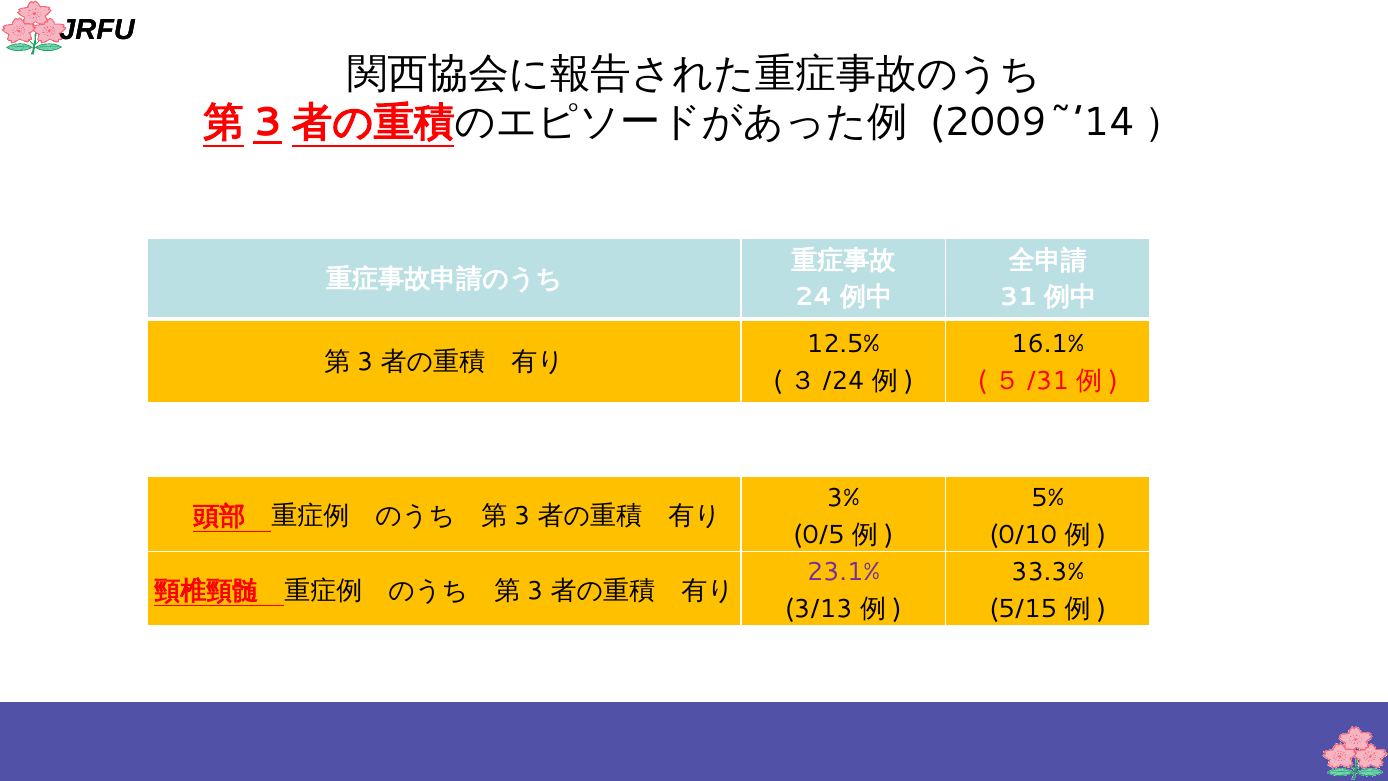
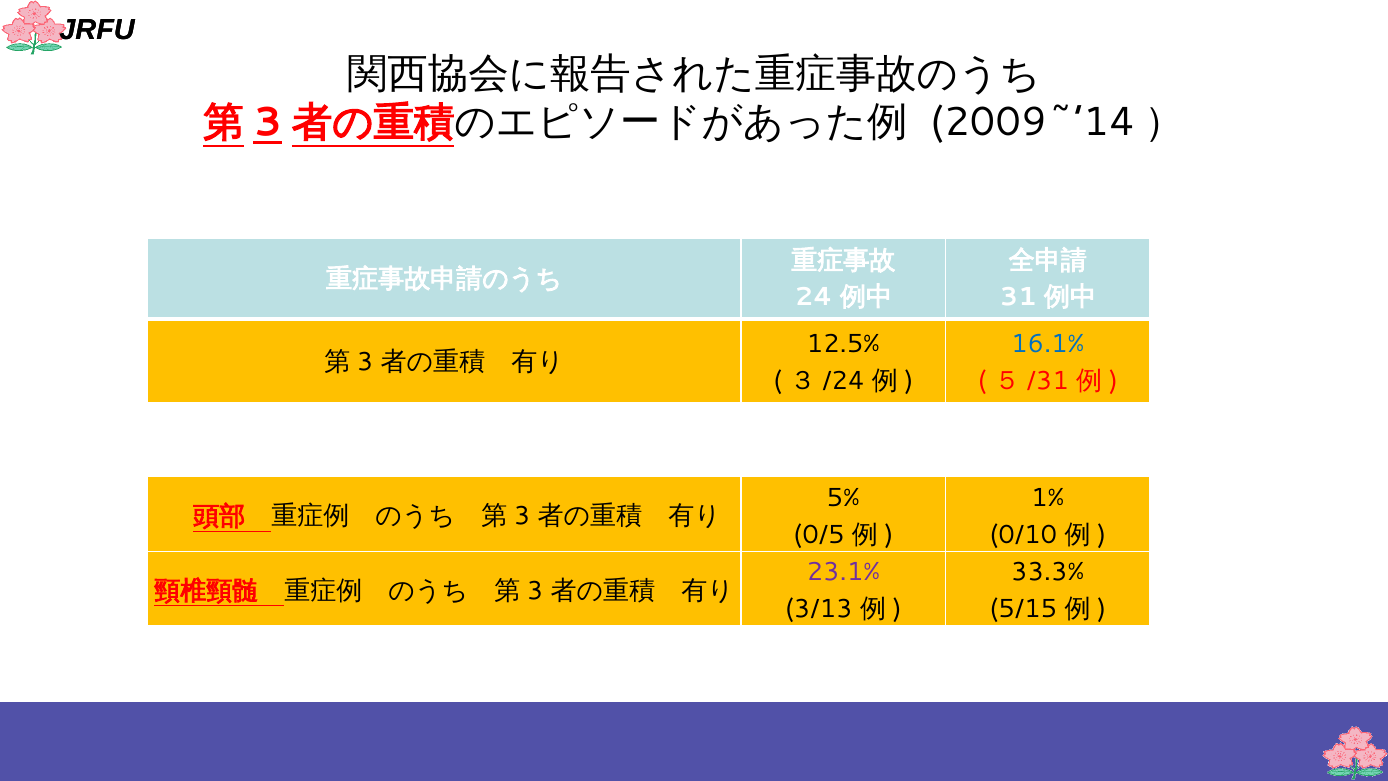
16.1% colour: black -> blue
3%: 3% -> 5%
5%: 5% -> 1%
